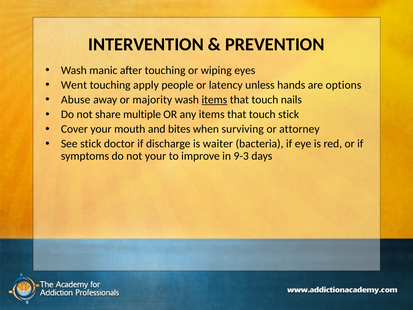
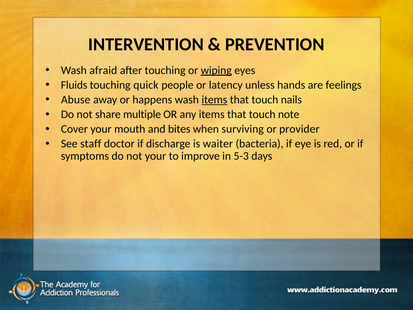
manic: manic -> afraid
wiping underline: none -> present
Went: Went -> Fluids
apply: apply -> quick
options: options -> feelings
majority: majority -> happens
touch stick: stick -> note
attorney: attorney -> provider
See stick: stick -> staff
9-3: 9-3 -> 5-3
